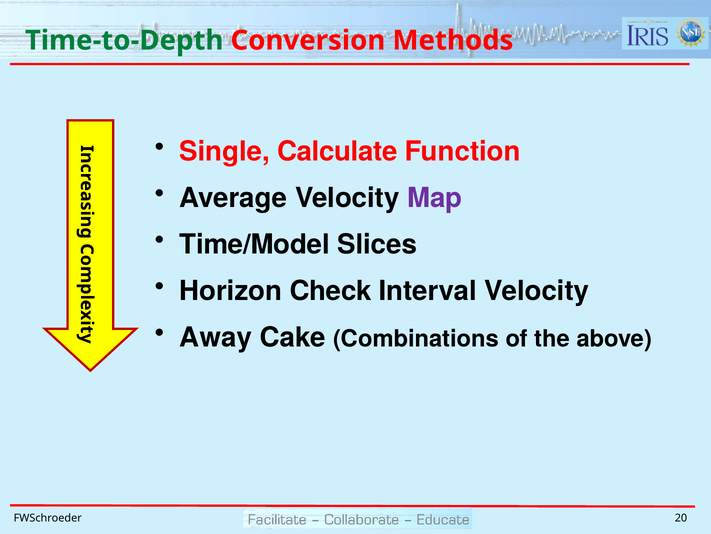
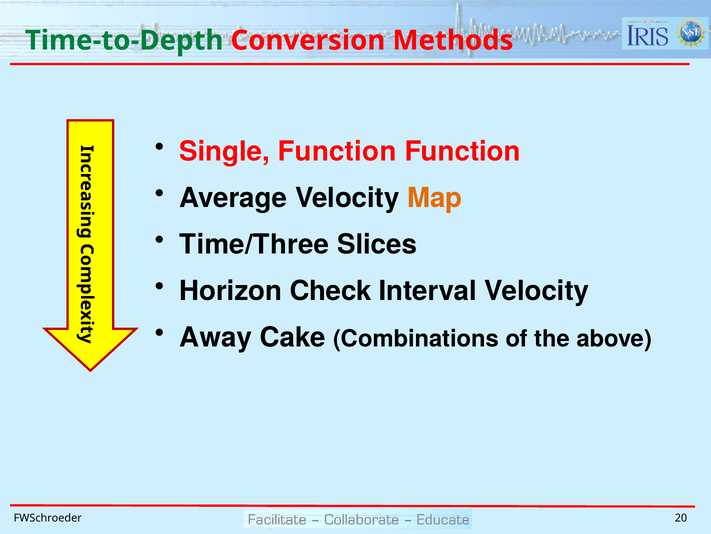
Single Calculate: Calculate -> Function
Map colour: purple -> orange
Time/Model: Time/Model -> Time/Three
